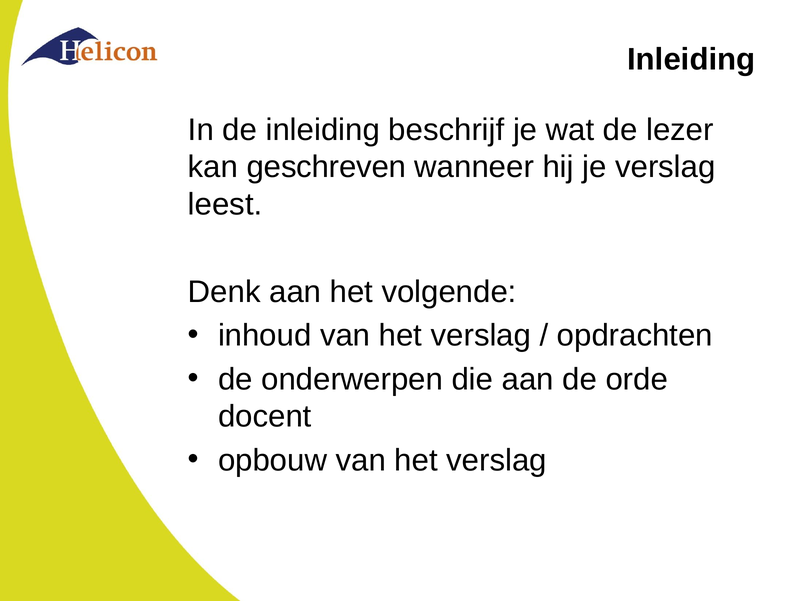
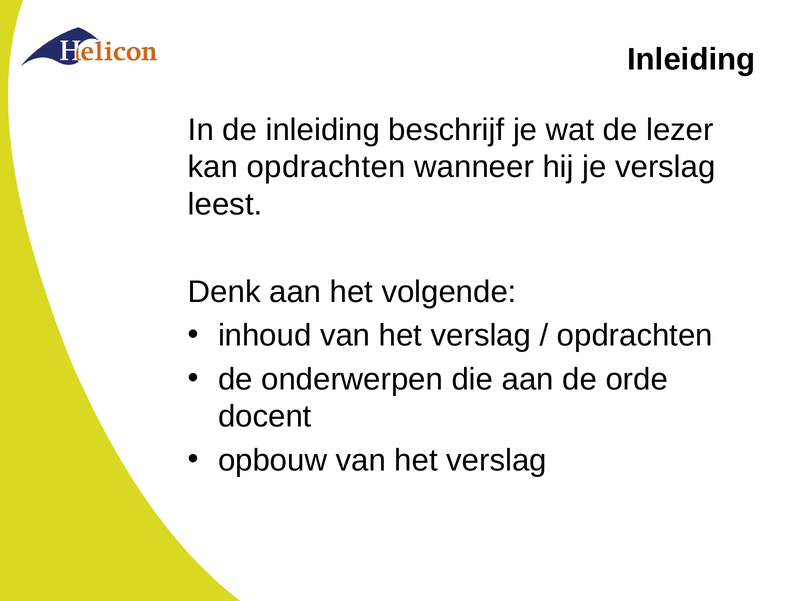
kan geschreven: geschreven -> opdrachten
